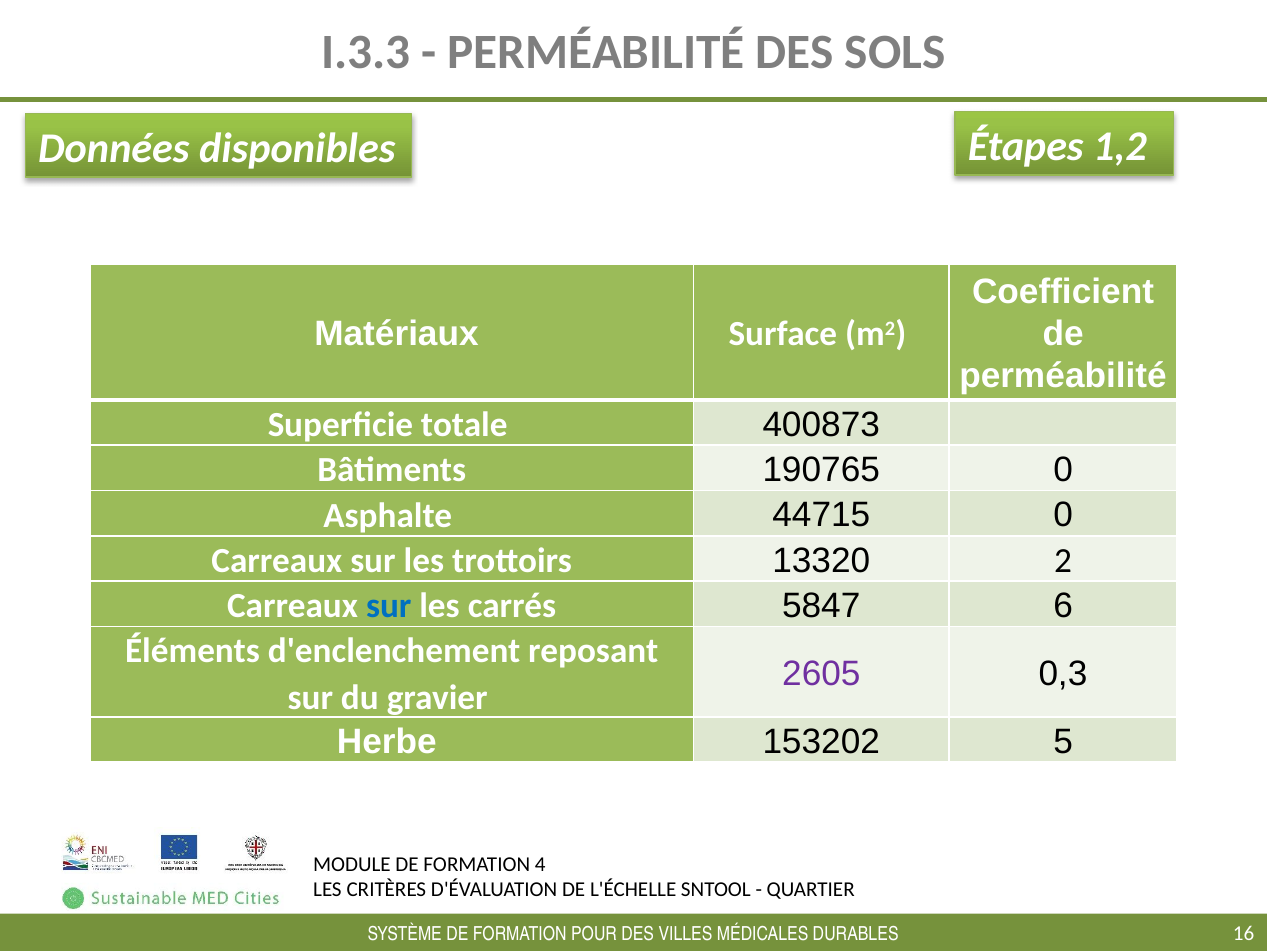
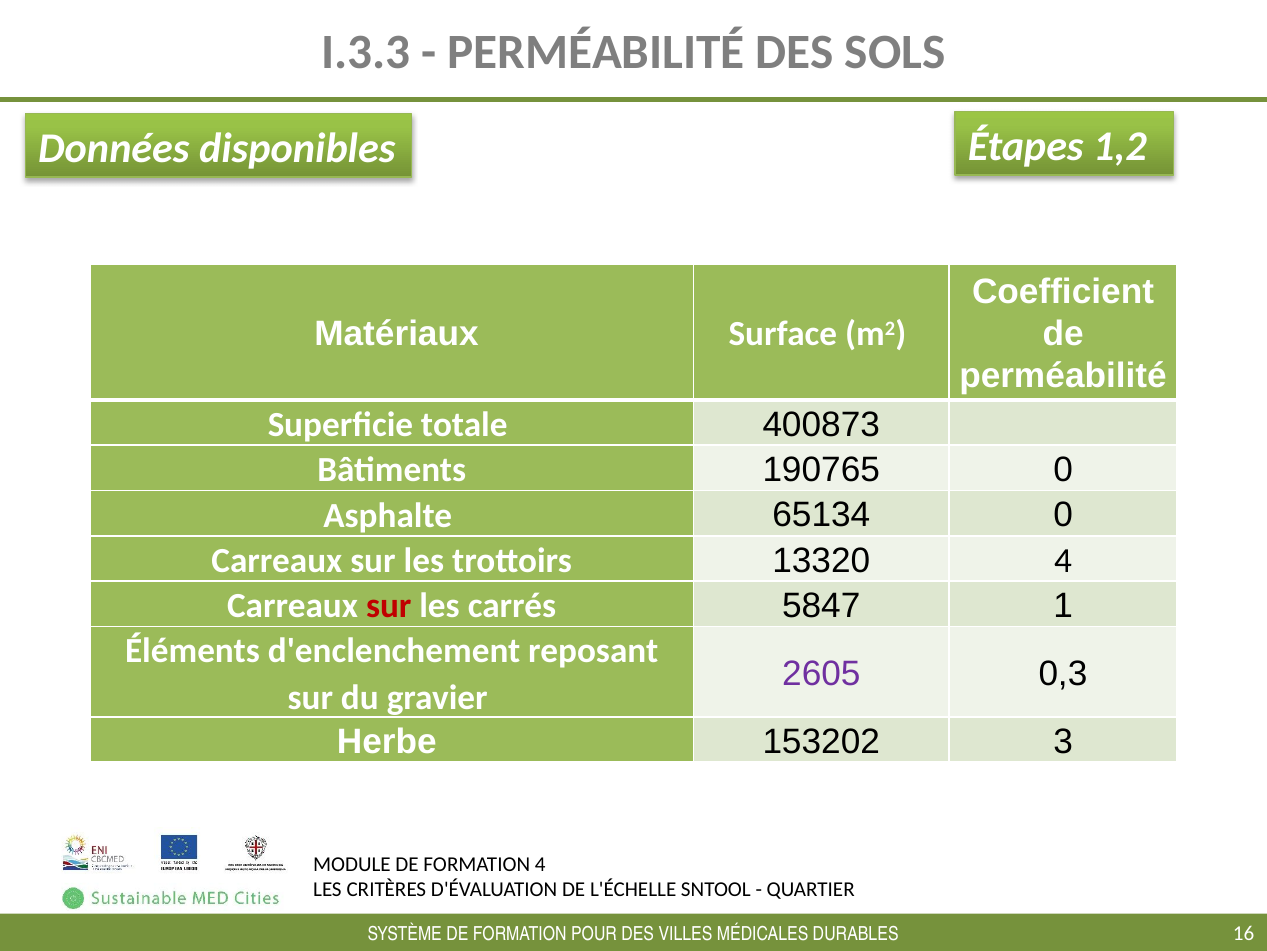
44715: 44715 -> 65134
13320 2: 2 -> 4
sur at (389, 606) colour: blue -> red
6: 6 -> 1
5: 5 -> 3
